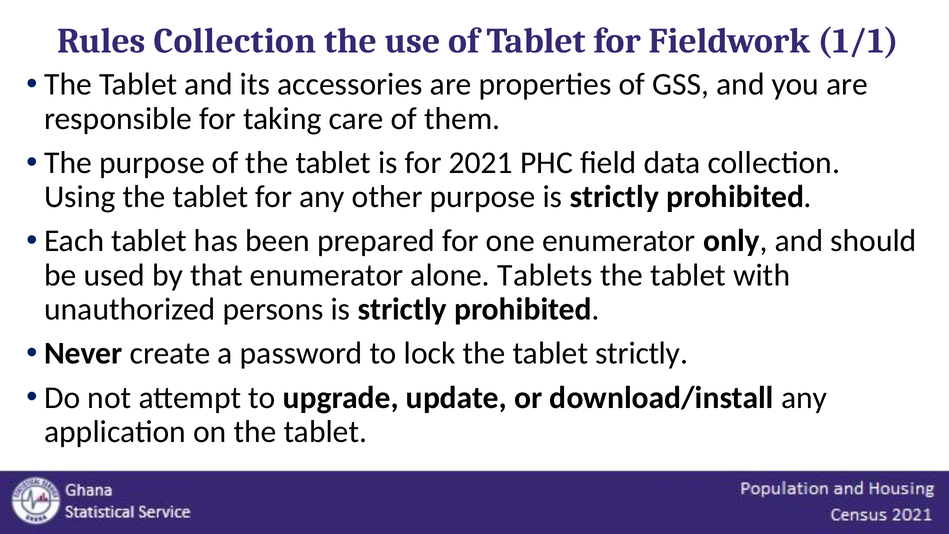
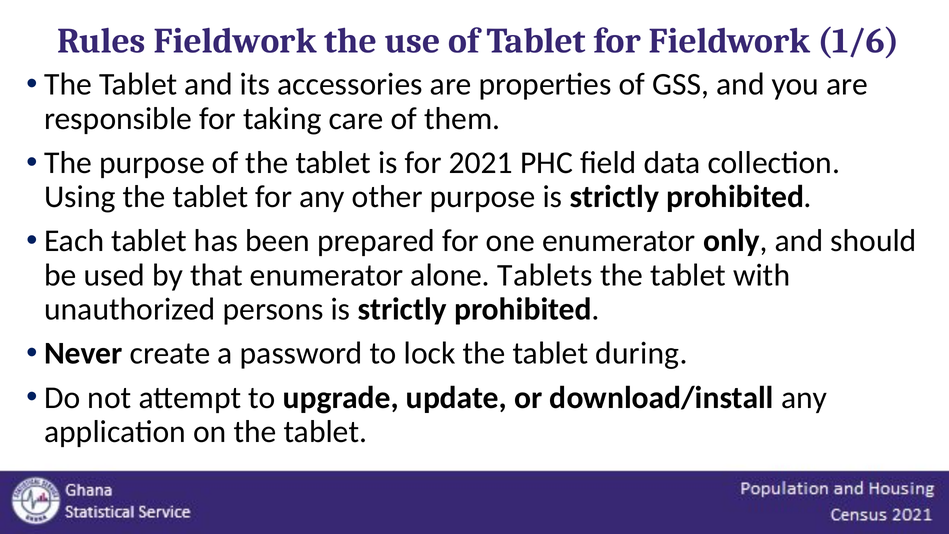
Rules Collection: Collection -> Fieldwork
1/1: 1/1 -> 1/6
tablet strictly: strictly -> during
